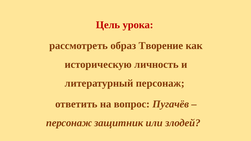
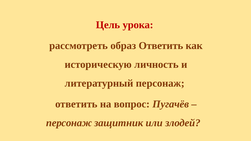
образ Творение: Творение -> Ответить
